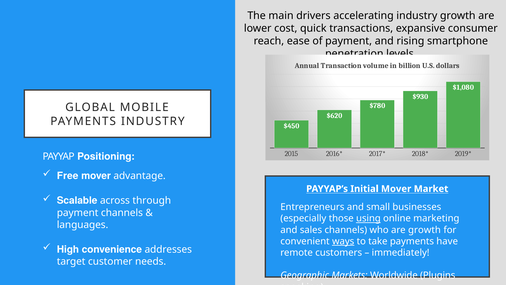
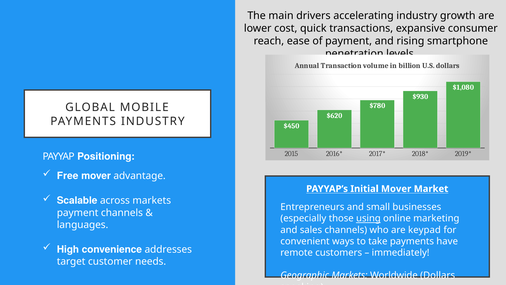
across through: through -> markets
are growth: growth -> keypad
ways underline: present -> none
Worldwide Plugins: Plugins -> Dollars
